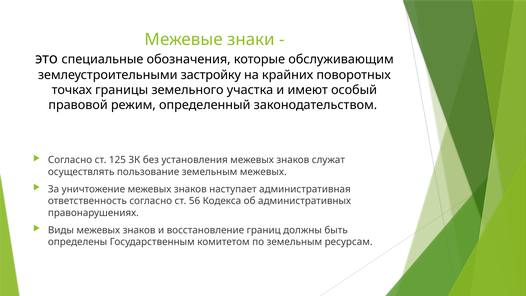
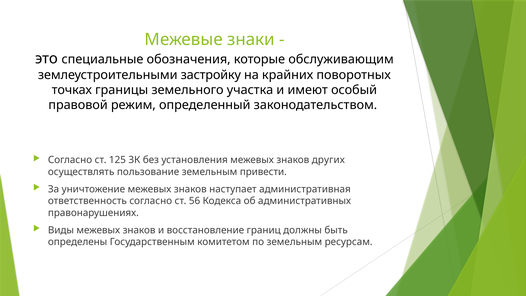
служат: служат -> других
земельным межевых: межевых -> привести
